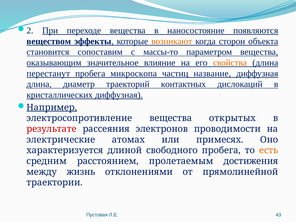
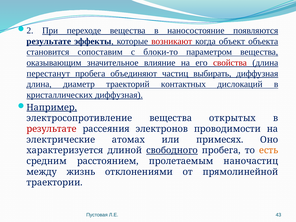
веществом at (49, 41): веществом -> результате
возникают colour: orange -> red
сторон: сторон -> объект
массы-то: массы-то -> блоки-то
свойства colour: orange -> red
микроскопа: микроскопа -> объединяют
название: название -> выбирать
свободного underline: none -> present
достижения: достижения -> наночастиц
